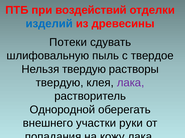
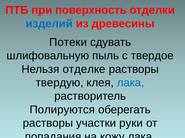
воздействий: воздействий -> поверхность
Нельзя твердую: твердую -> отделке
лака at (131, 83) colour: purple -> blue
Однородной: Однородной -> Полируются
внешнего at (48, 124): внешнего -> растворы
